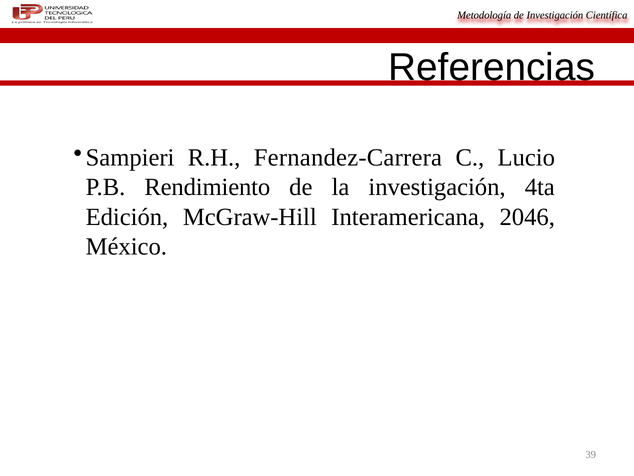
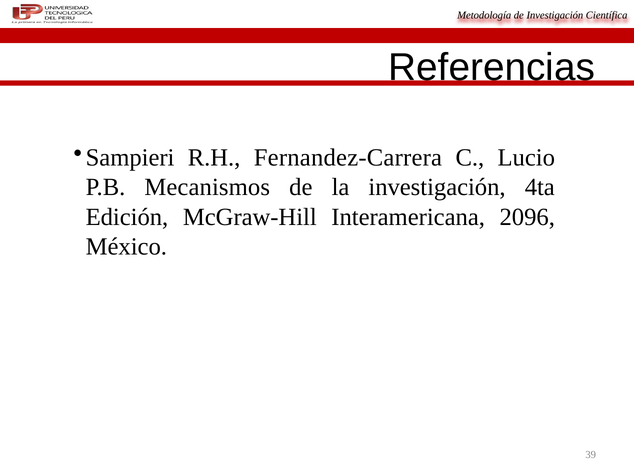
Rendimiento: Rendimiento -> Mecanismos
2046: 2046 -> 2096
